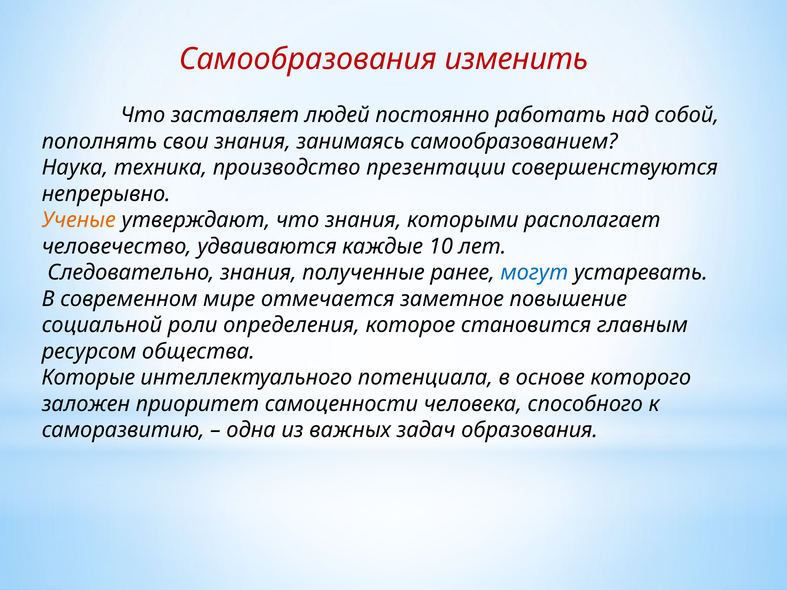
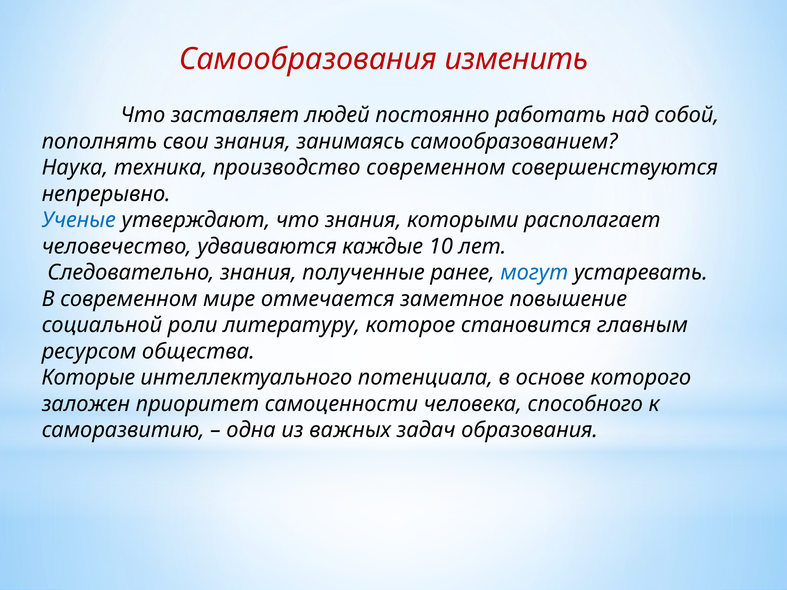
производство презентации: презентации -> современном
Ученые colour: orange -> blue
определения: определения -> литературу
